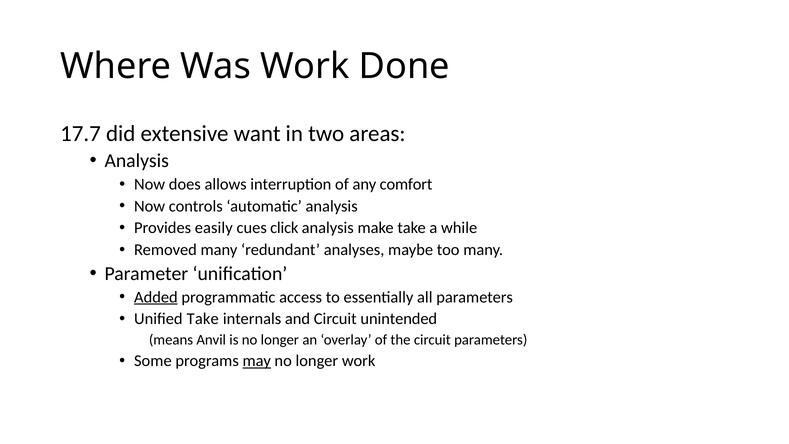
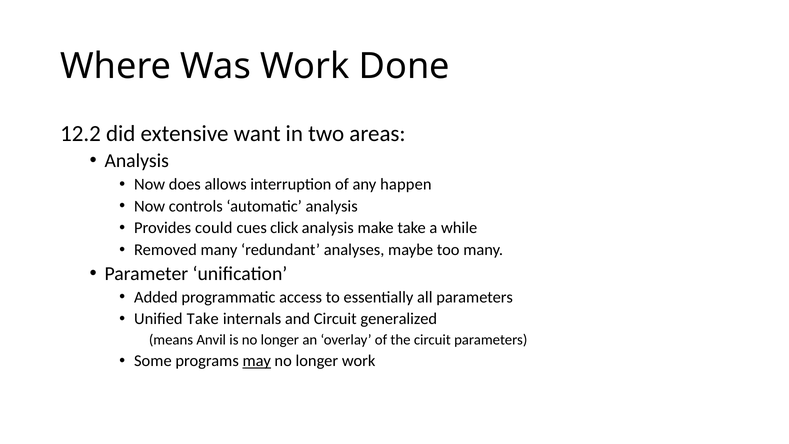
17.7: 17.7 -> 12.2
comfort: comfort -> happen
easily: easily -> could
Added underline: present -> none
unintended: unintended -> generalized
